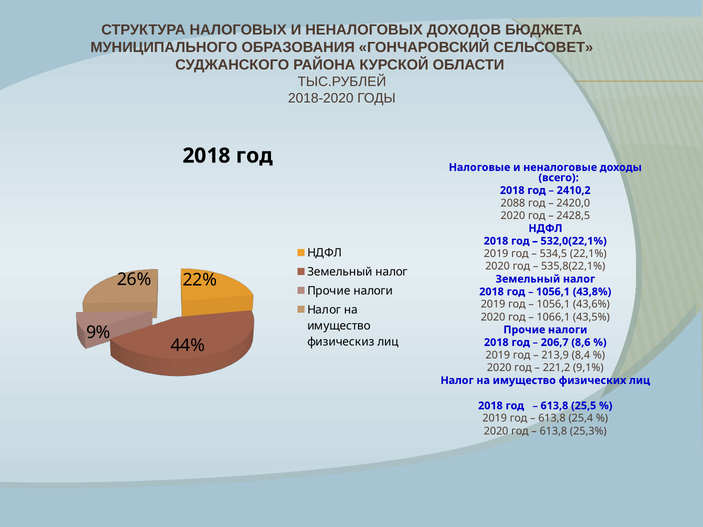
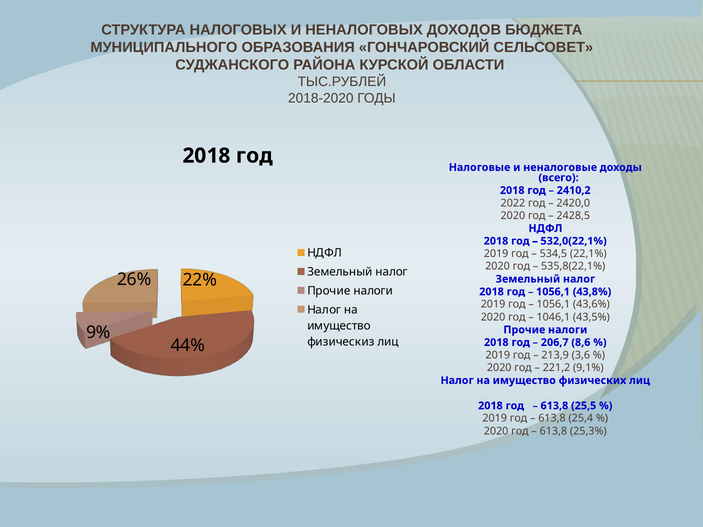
2088: 2088 -> 2022
1066,1: 1066,1 -> 1046,1
8,4: 8,4 -> 3,6
